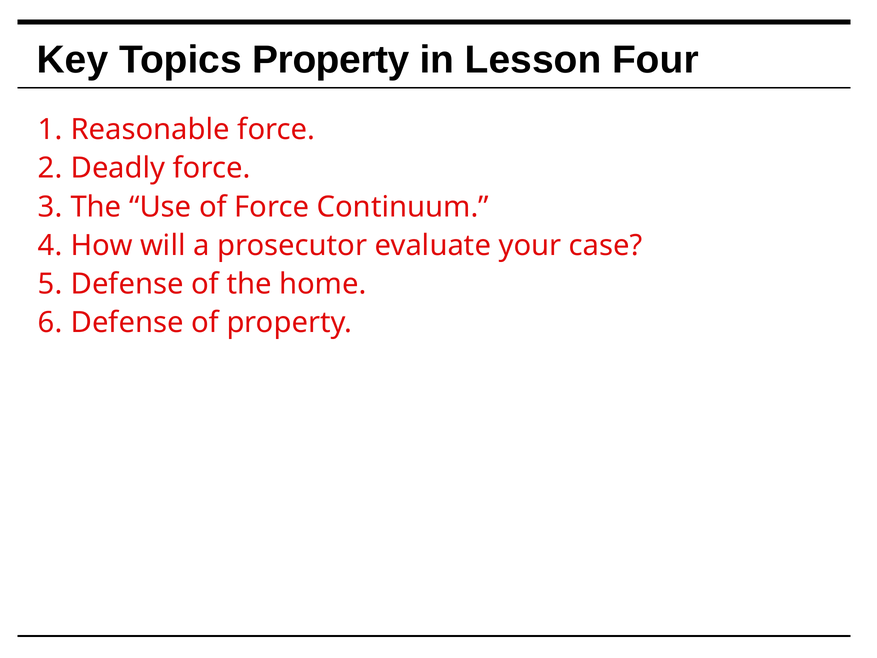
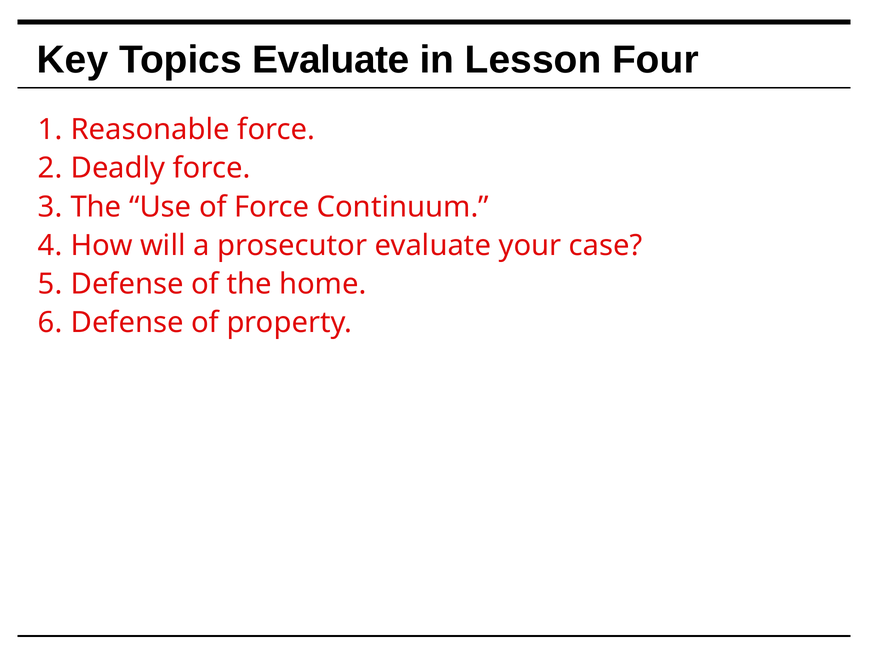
Topics Property: Property -> Evaluate
